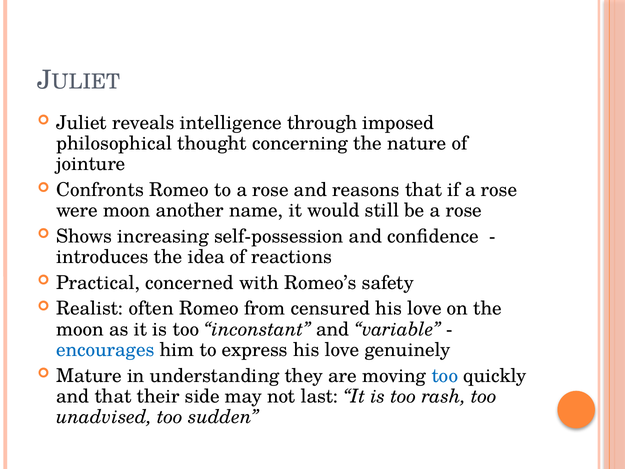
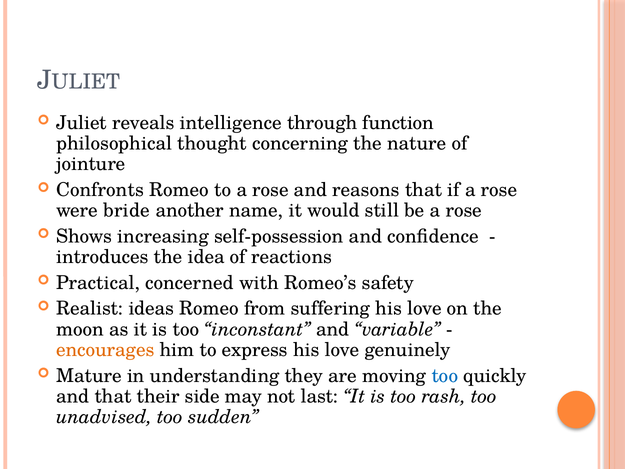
imposed: imposed -> function
were moon: moon -> bride
often: often -> ideas
censured: censured -> suffering
encourages colour: blue -> orange
